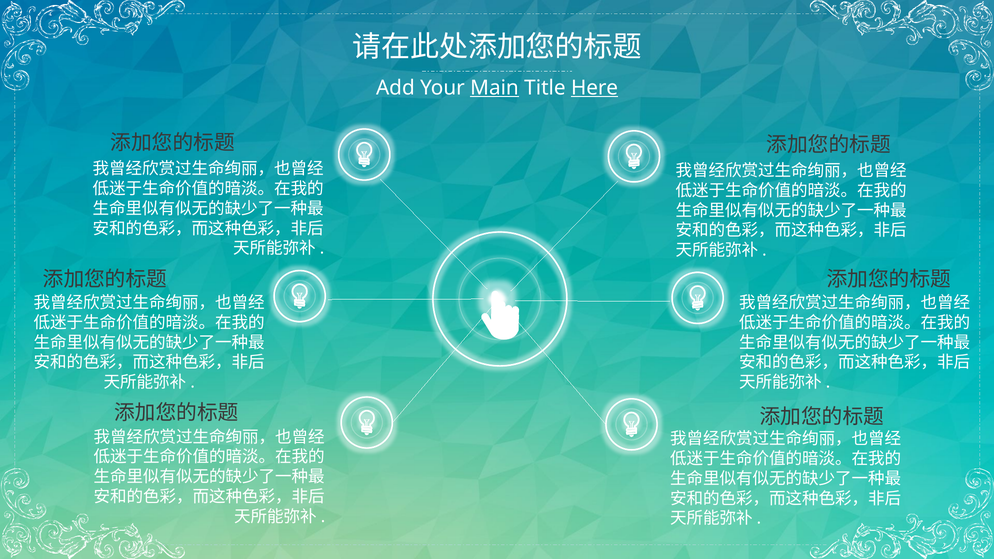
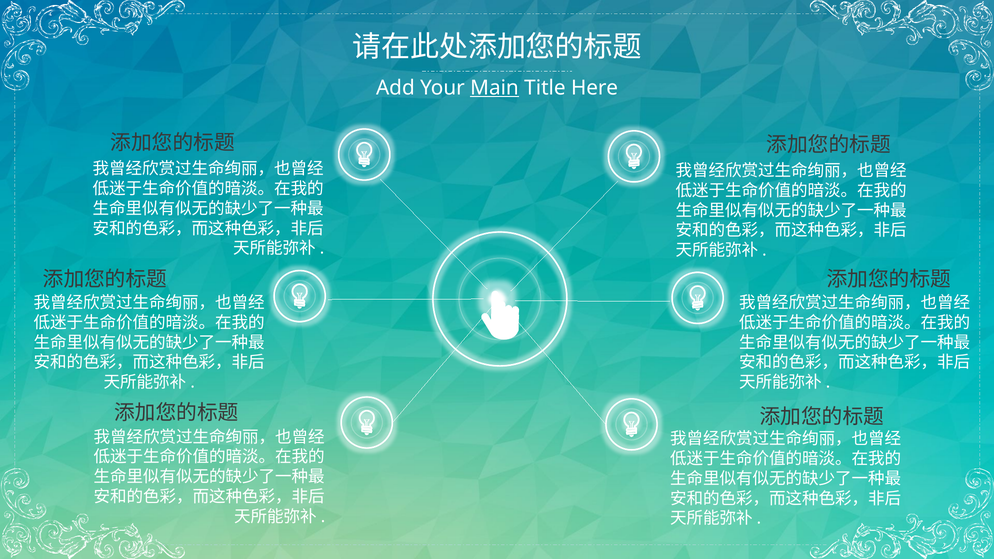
Here underline: present -> none
